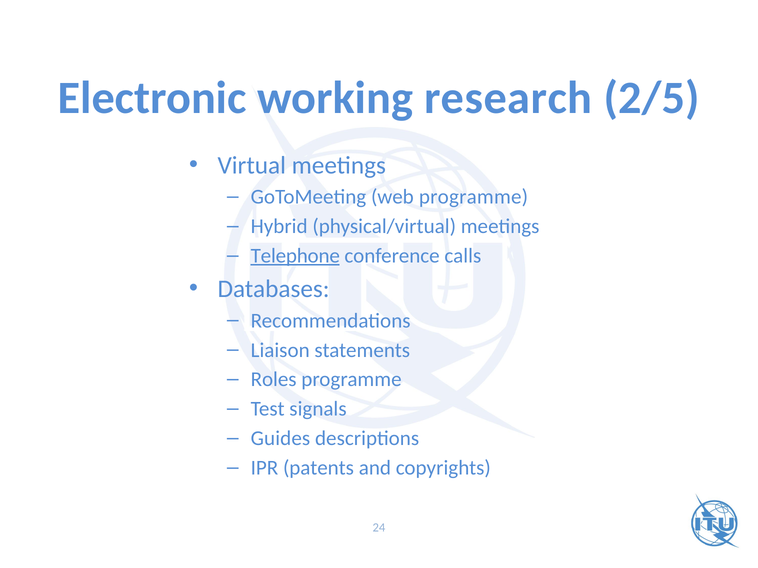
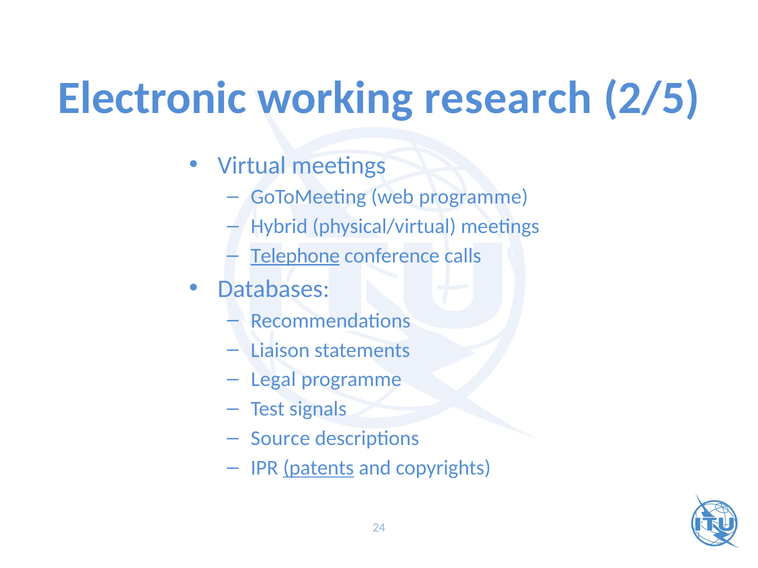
Roles: Roles -> Legal
Guides: Guides -> Source
patents underline: none -> present
